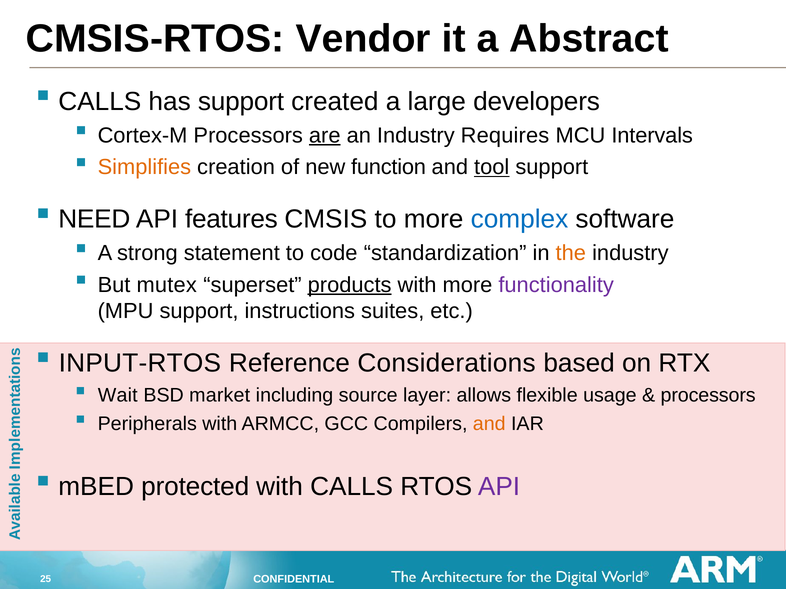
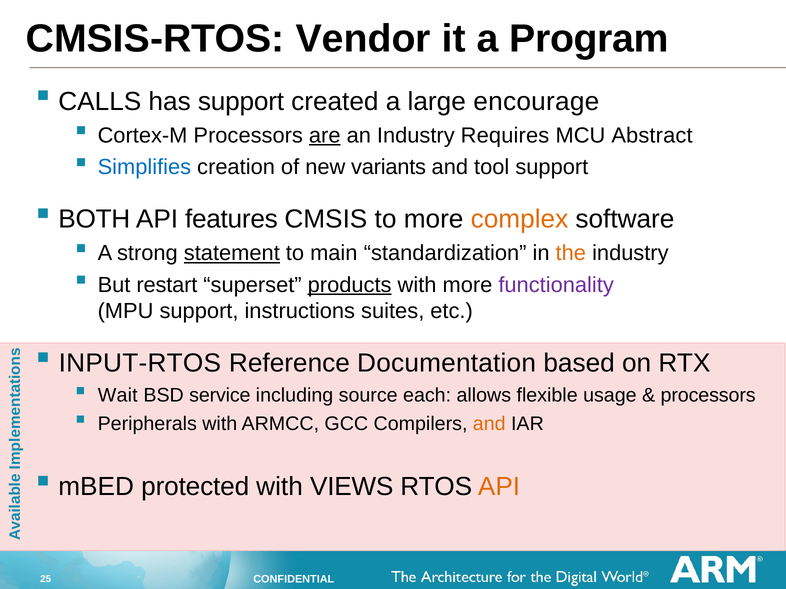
Abstract: Abstract -> Program
developers: developers -> encourage
Intervals: Intervals -> Abstract
Simplifies colour: orange -> blue
function: function -> variants
tool underline: present -> none
NEED: NEED -> BOTH
complex colour: blue -> orange
statement underline: none -> present
code: code -> main
mutex: mutex -> restart
Considerations: Considerations -> Documentation
market: market -> service
layer: layer -> each
with CALLS: CALLS -> VIEWS
API at (499, 487) colour: purple -> orange
